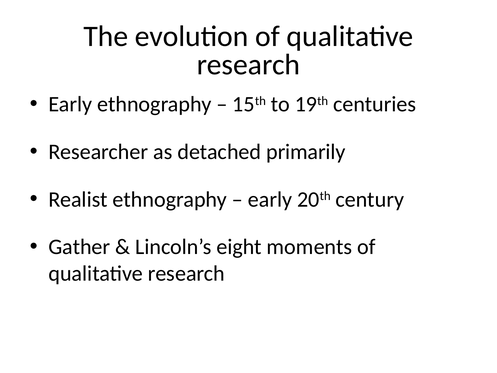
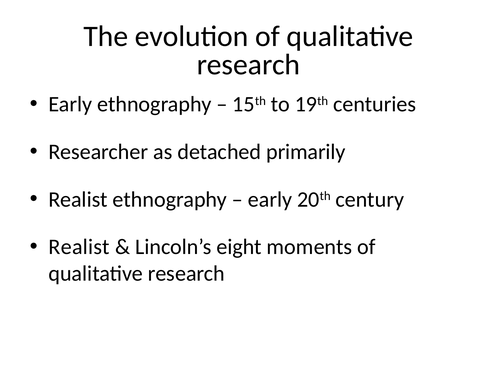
Gather at (79, 247): Gather -> Realist
